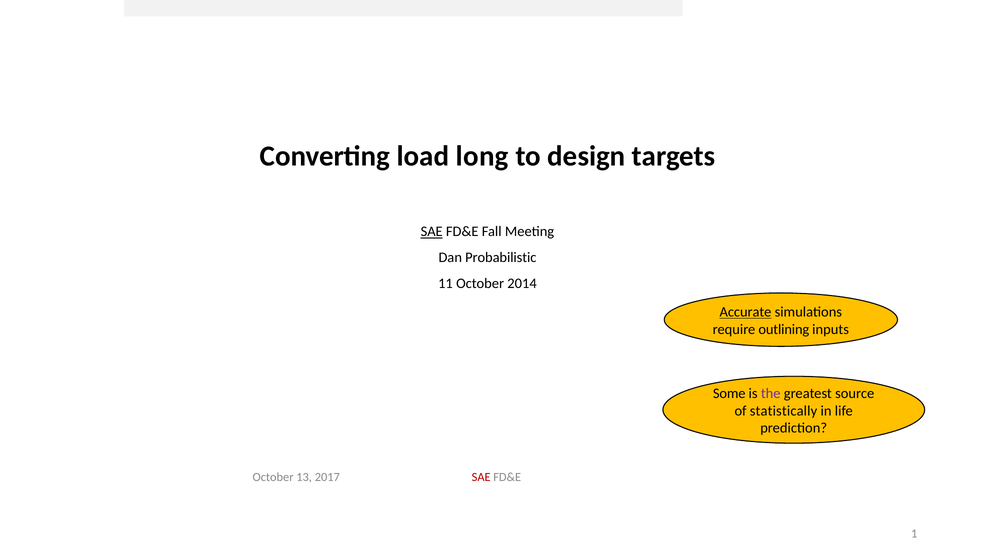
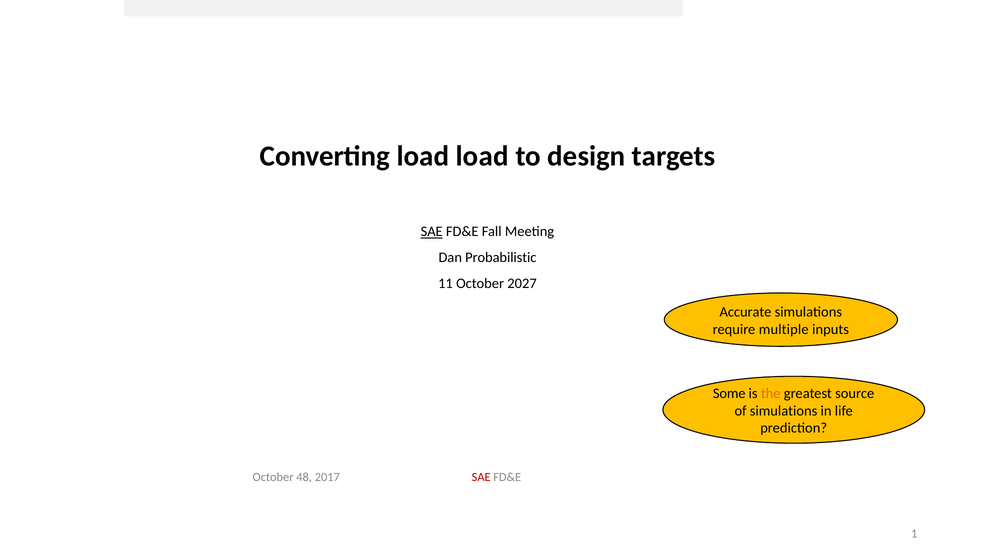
load long: long -> load
2014: 2014 -> 2027
Accurate underline: present -> none
outlining: outlining -> multiple
the colour: purple -> orange
of statistically: statistically -> simulations
13: 13 -> 48
